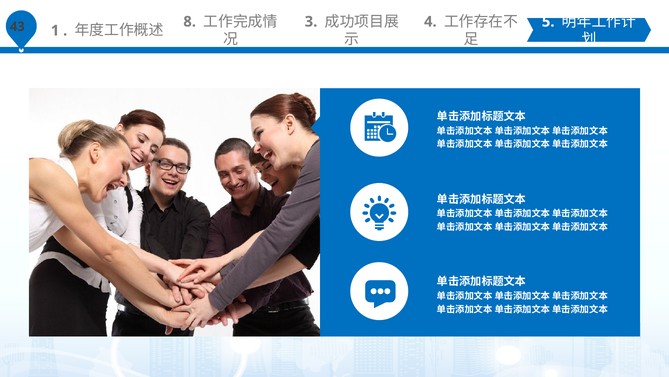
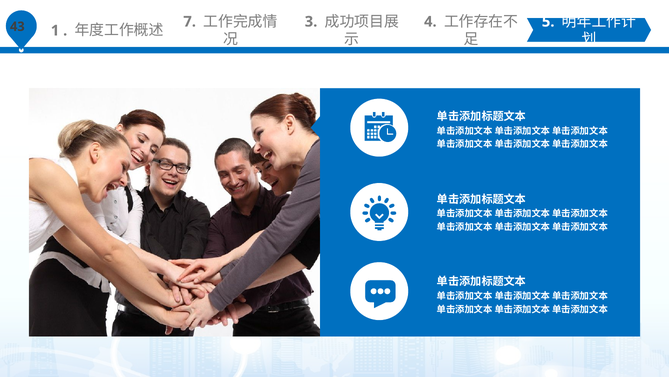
8: 8 -> 7
